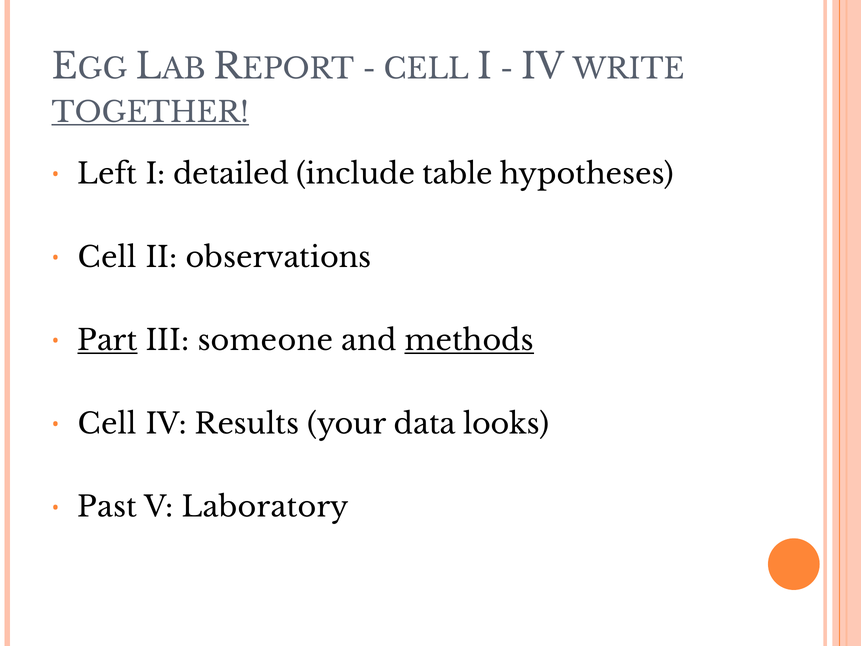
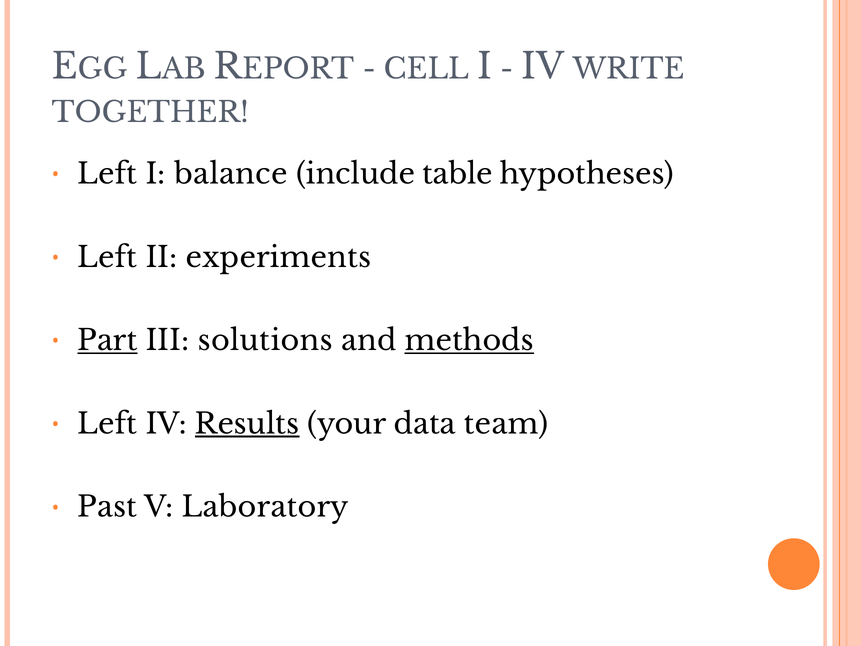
TOGETHER underline: present -> none
detailed: detailed -> balance
Cell at (107, 257): Cell -> Left
observations: observations -> experiments
someone: someone -> solutions
Cell at (107, 424): Cell -> Left
Results underline: none -> present
looks: looks -> team
